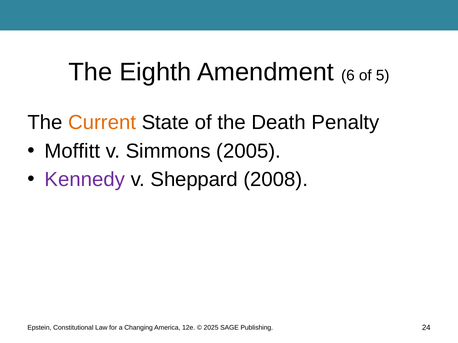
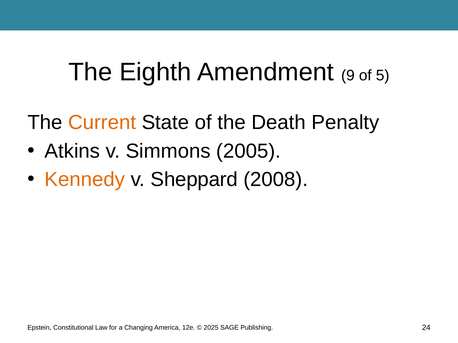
6: 6 -> 9
Moffitt: Moffitt -> Atkins
Kennedy colour: purple -> orange
